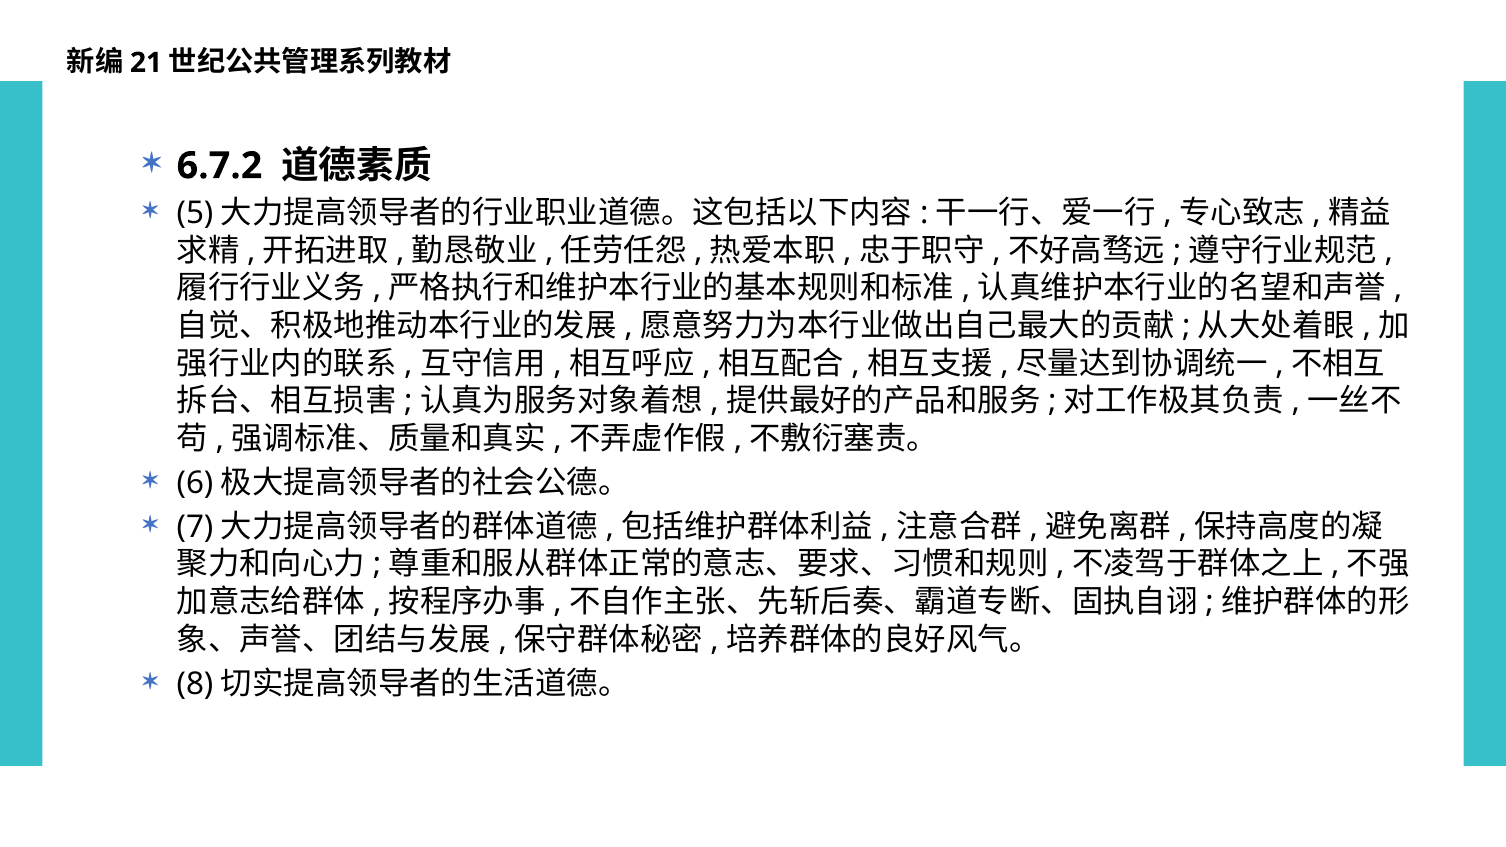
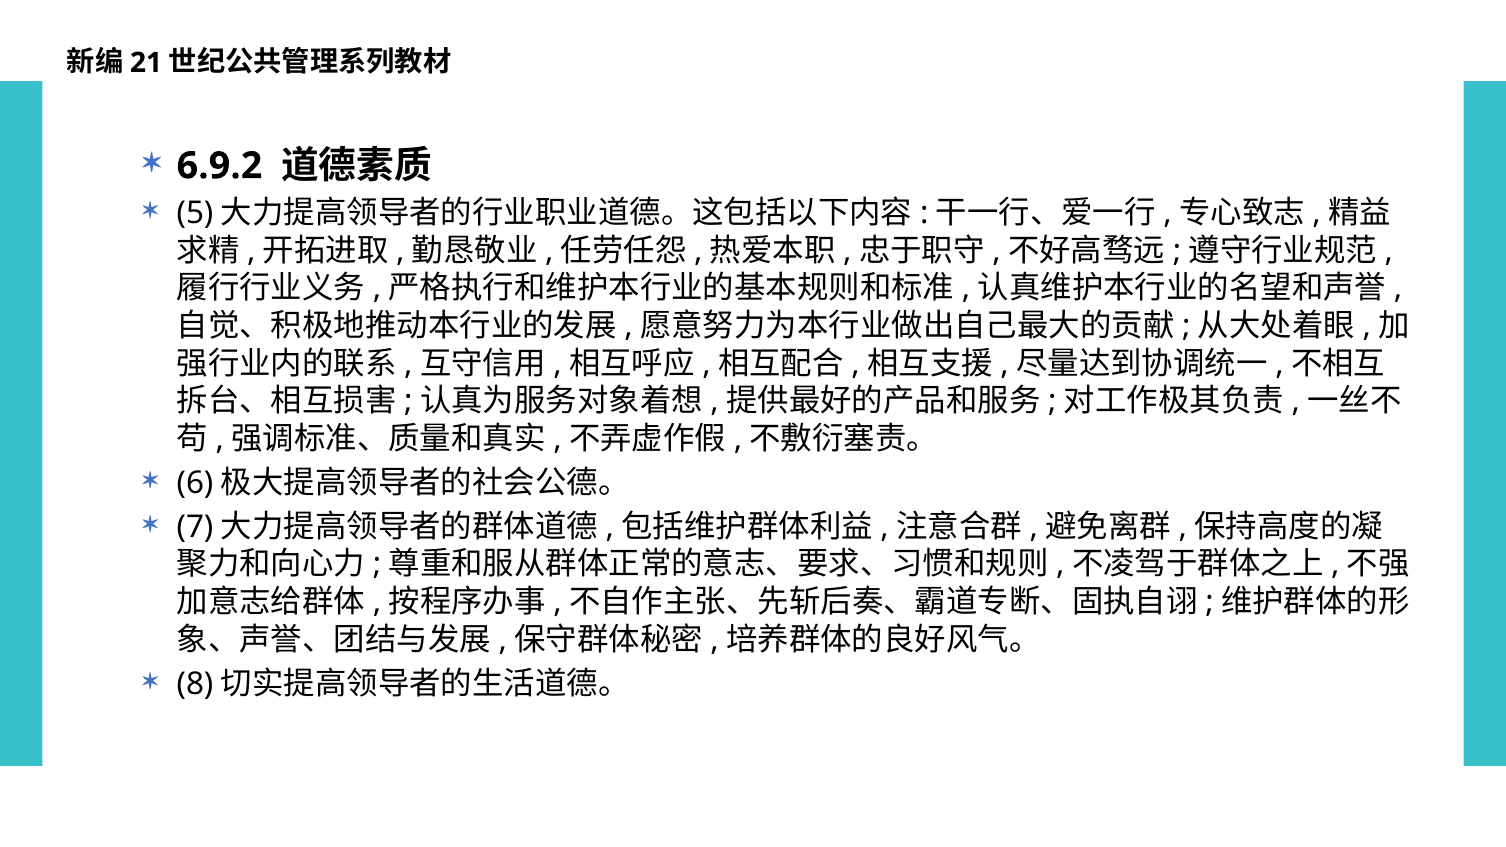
6.7.2: 6.7.2 -> 6.9.2
